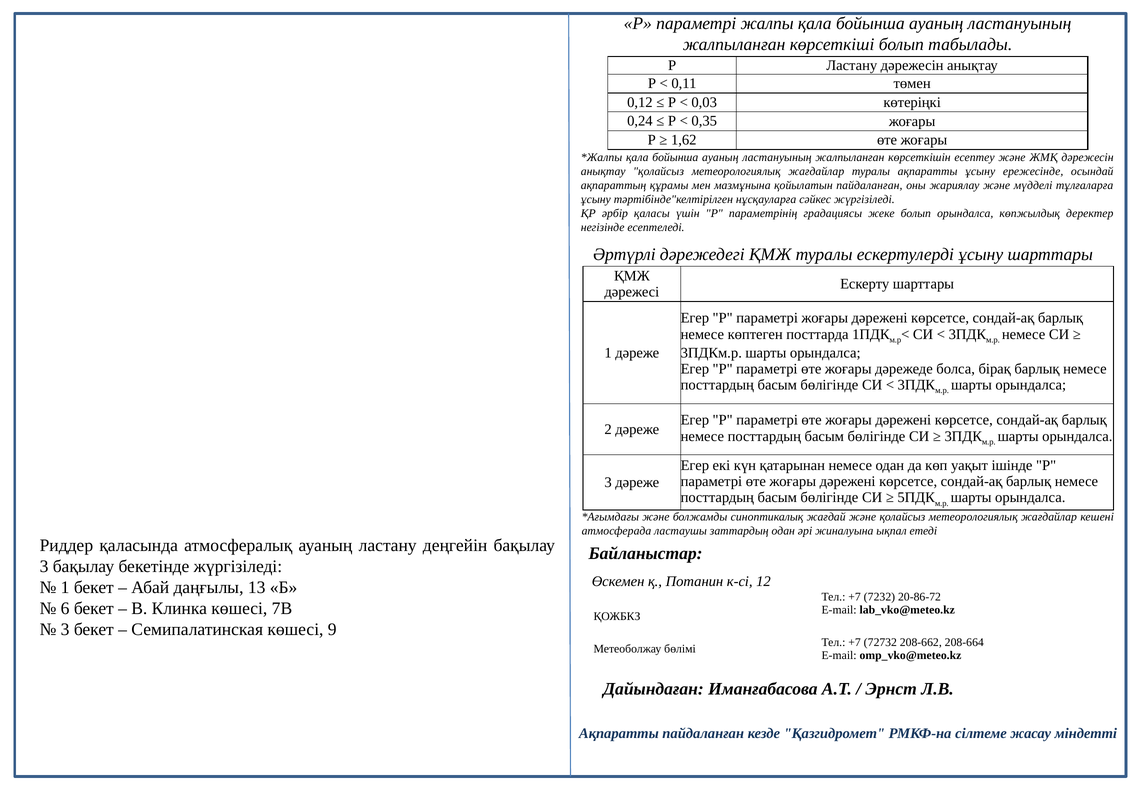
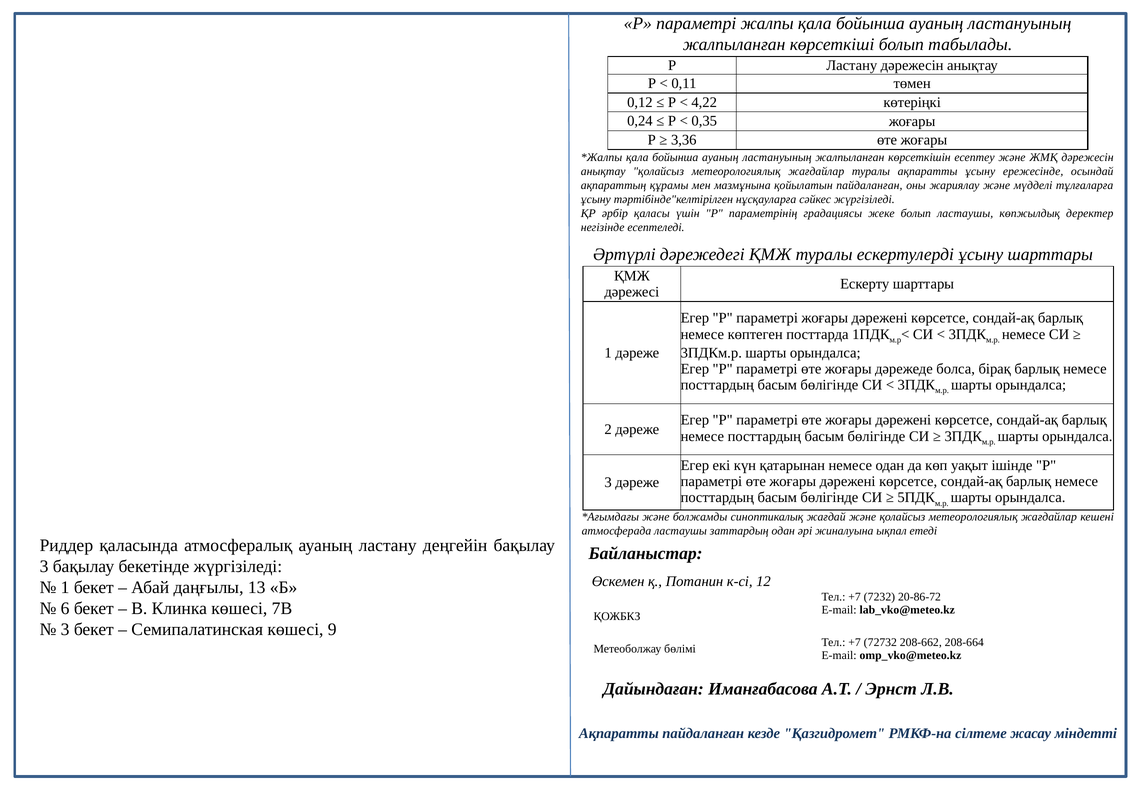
0,03: 0,03 -> 4,22
1,62: 1,62 -> 3,36
болып орындалса: орындалса -> ластаушы
